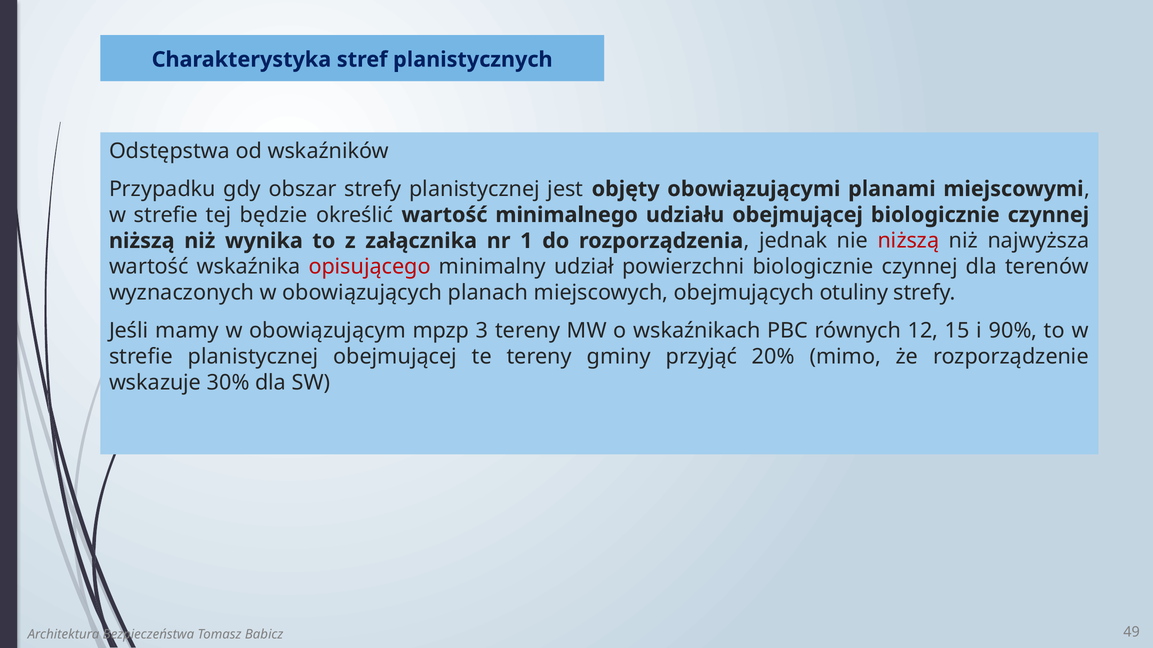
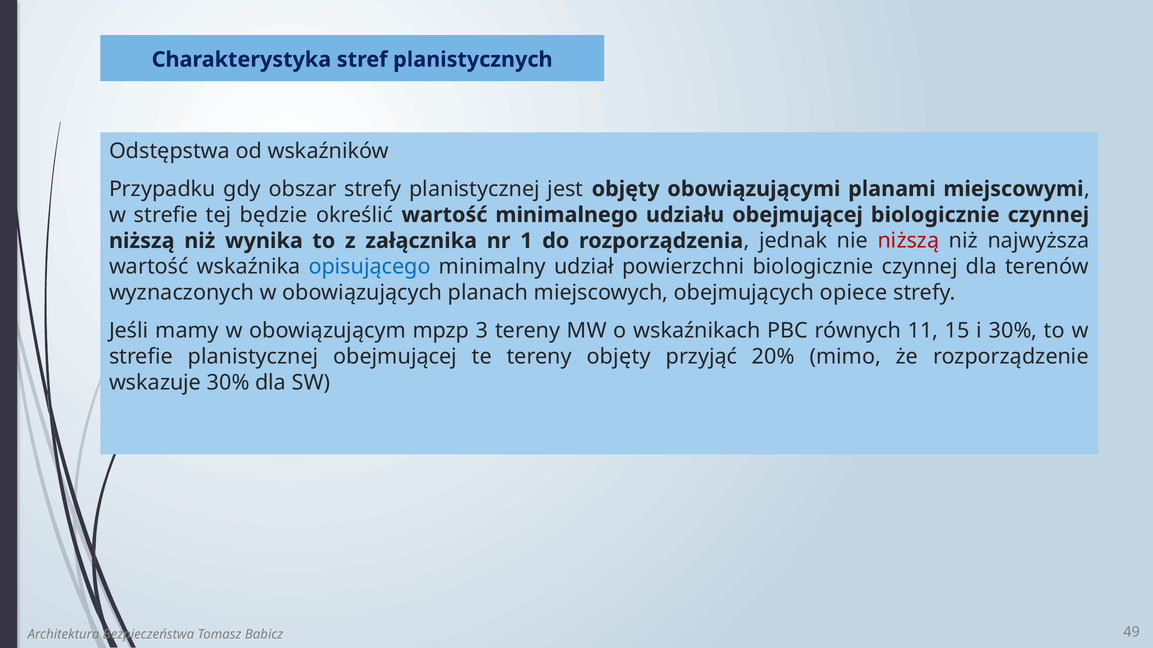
opisującego colour: red -> blue
otuliny: otuliny -> opiece
12: 12 -> 11
i 90%: 90% -> 30%
tereny gminy: gminy -> objęty
